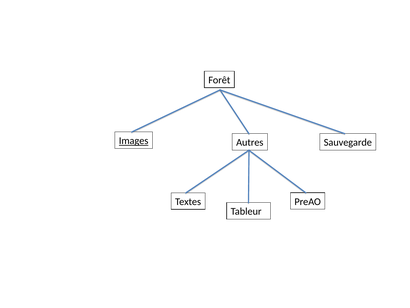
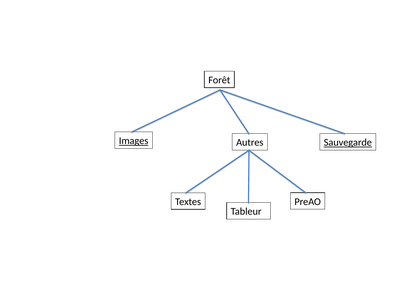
Sauvegarde underline: none -> present
